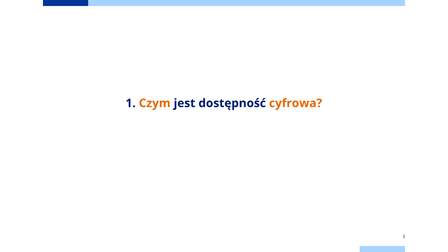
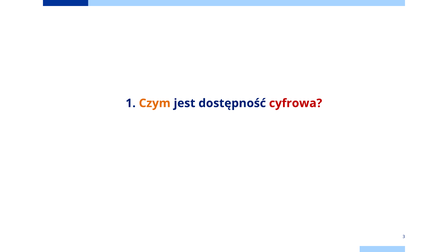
cyfrowa colour: orange -> red
